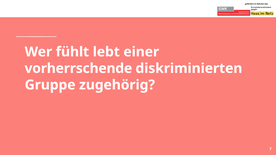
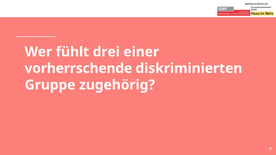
lebt: lebt -> drei
